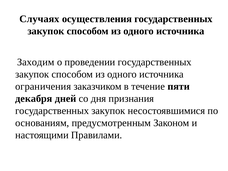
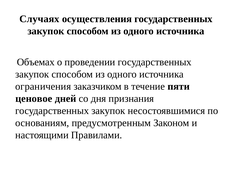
Заходим: Заходим -> Объемах
декабря: декабря -> ценовое
